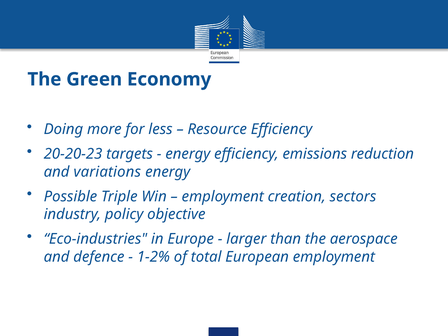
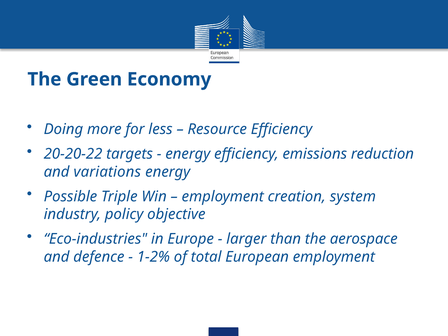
20-20-23: 20-20-23 -> 20-20-22
sectors: sectors -> system
